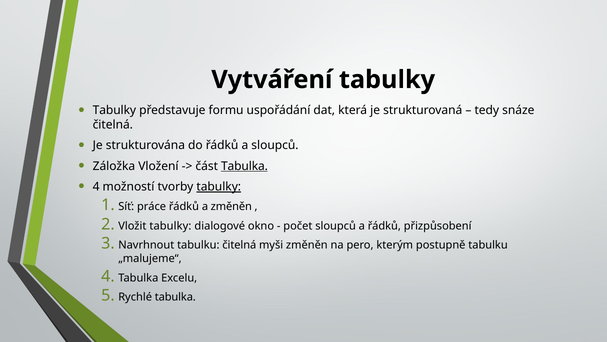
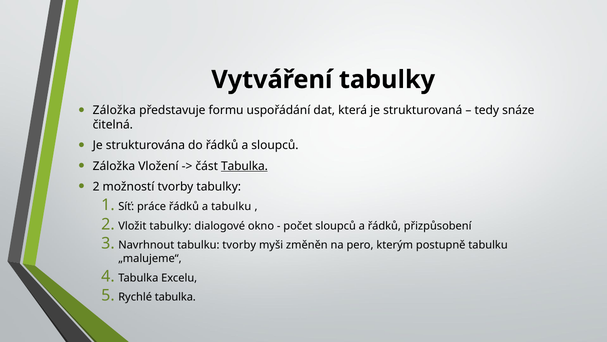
Tabulky at (114, 110): Tabulky -> Záložka
4 at (96, 186): 4 -> 2
tabulky at (219, 186) underline: present -> none
a změněn: změněn -> tabulku
tabulku čitelná: čitelná -> tvorby
